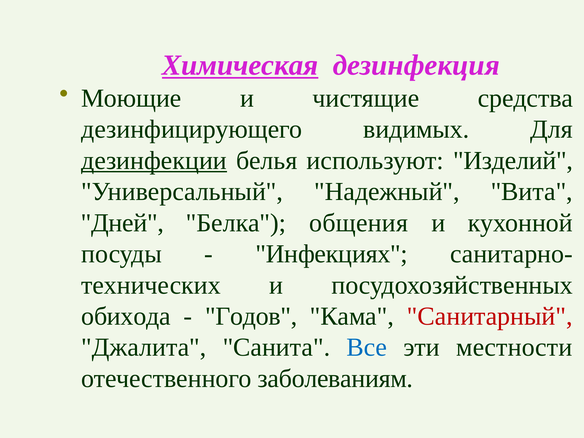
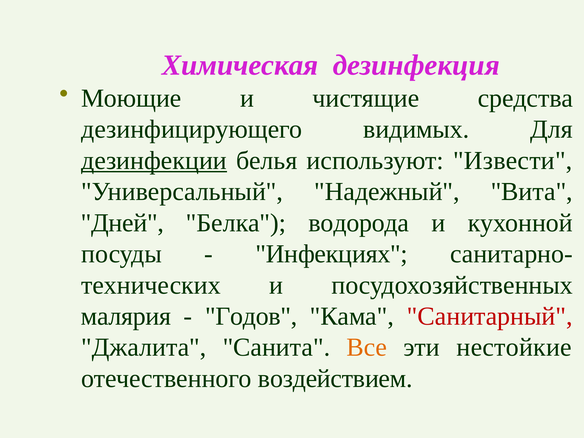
Химическая underline: present -> none
Изделий: Изделий -> Извести
общения: общения -> водорода
обихода: обихода -> малярия
Все colour: blue -> orange
местности: местности -> нестойкие
заболеваниям: заболеваниям -> воздействием
